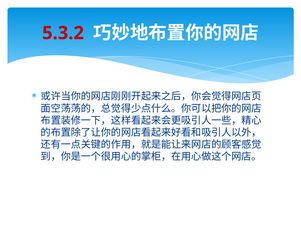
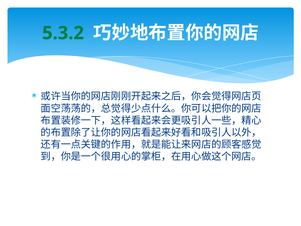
5.3.2 colour: red -> green
